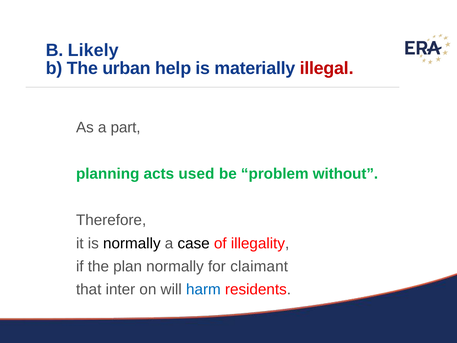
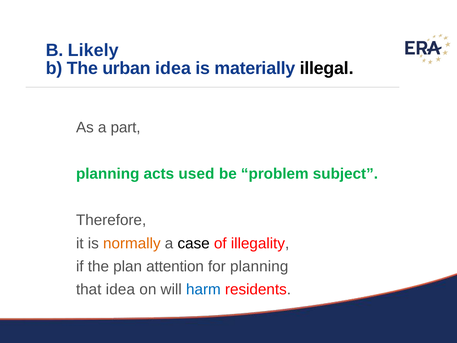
urban help: help -> idea
illegal colour: red -> black
without: without -> subject
normally at (132, 243) colour: black -> orange
plan normally: normally -> attention
for claimant: claimant -> planning
that inter: inter -> idea
